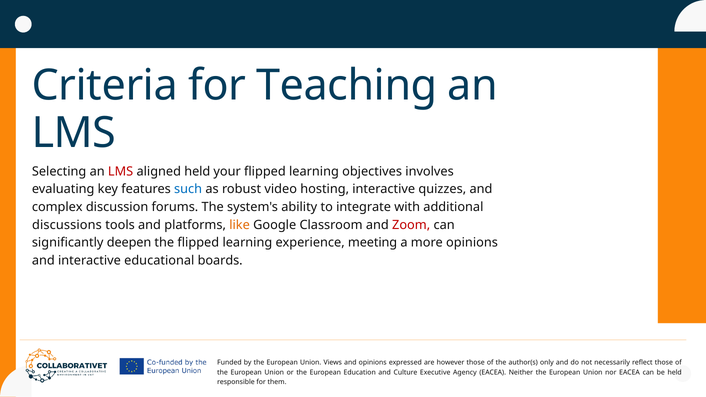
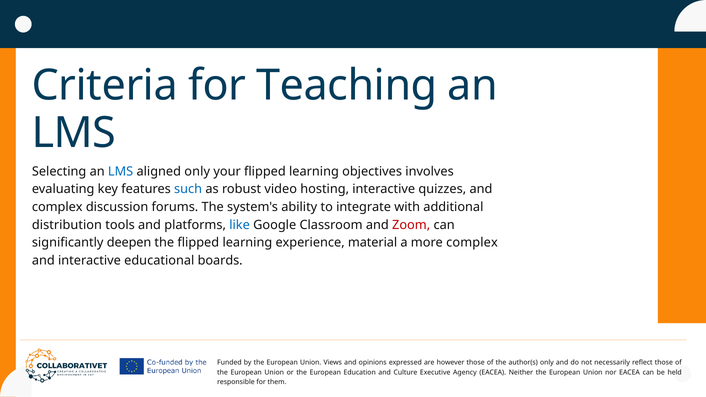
LMS at (121, 171) colour: red -> blue
aligned held: held -> only
discussions: discussions -> distribution
like colour: orange -> blue
meeting: meeting -> material
more opinions: opinions -> complex
